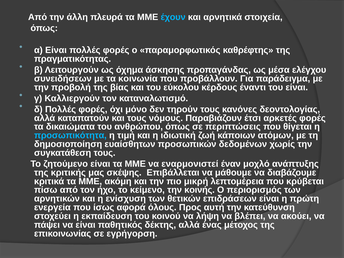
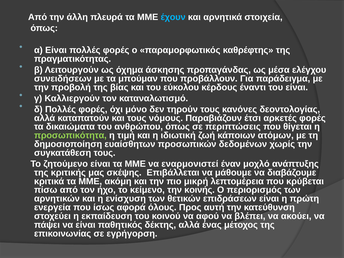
κοινωνία: κοινωνία -> μπούμαν
προσωπικότητα colour: light blue -> light green
λήψη: λήψη -> αφού
